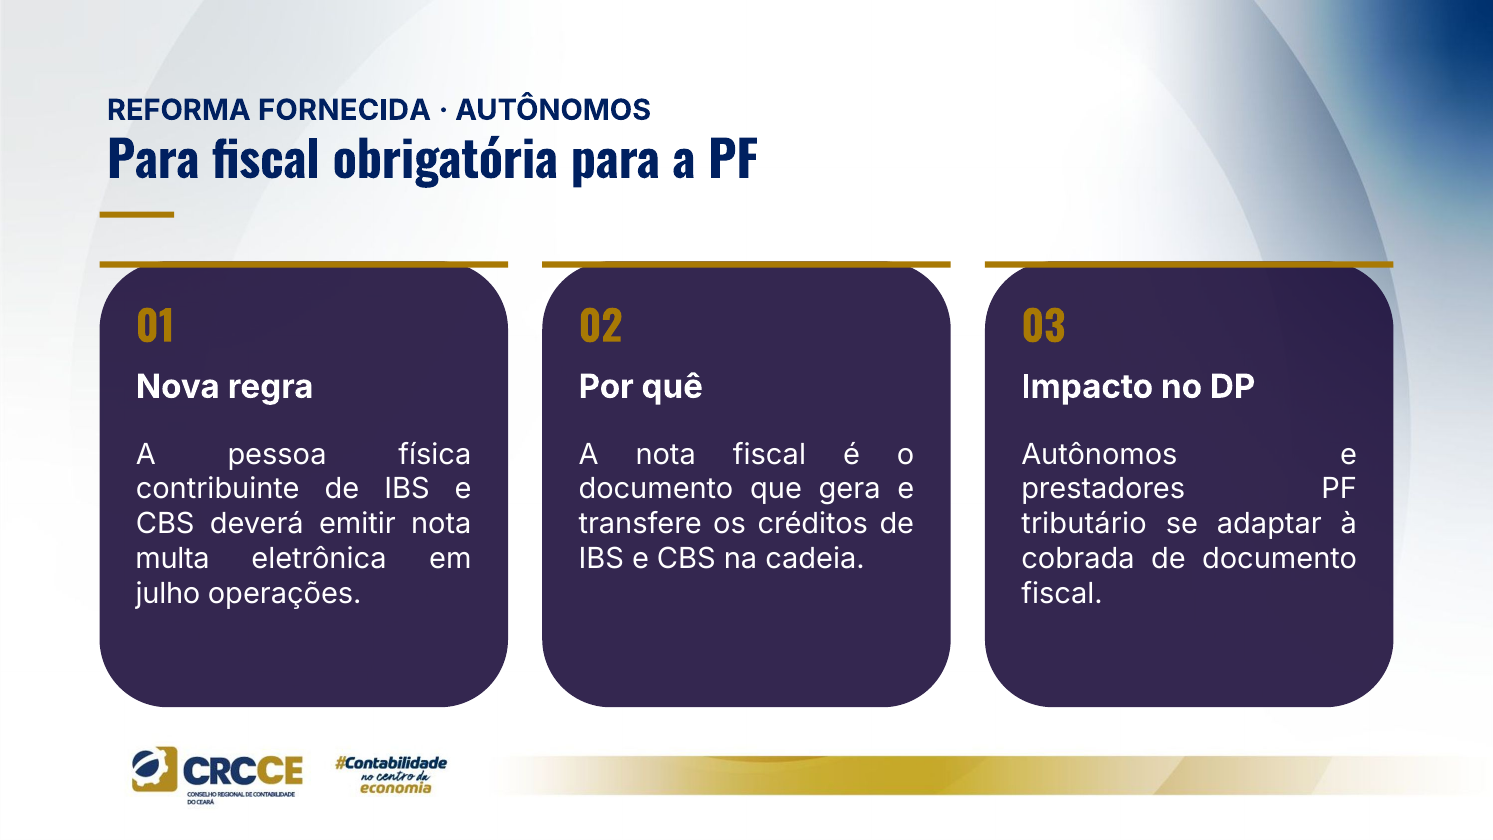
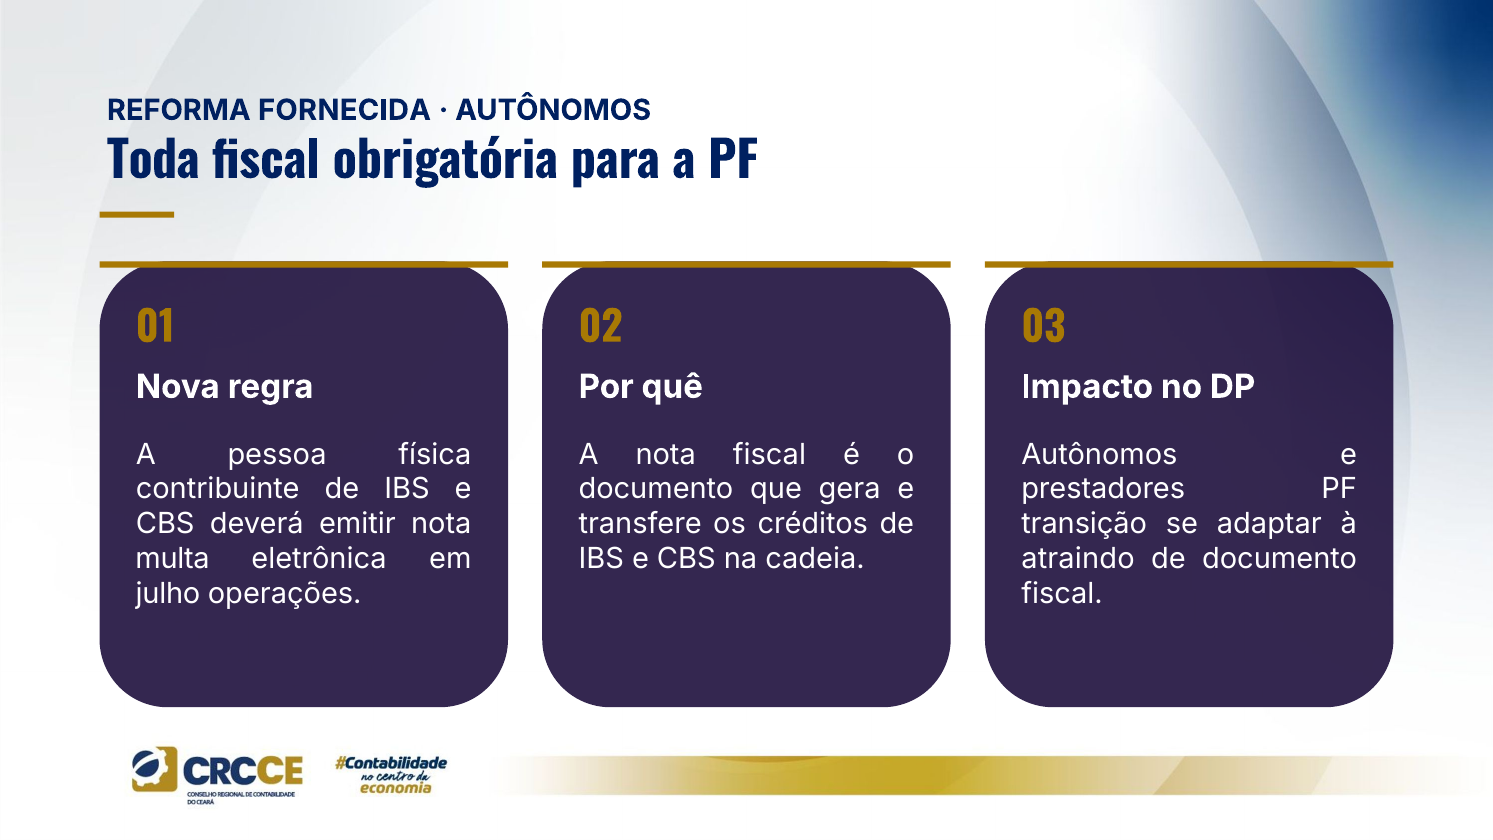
Para at (153, 161): Para -> Toda
tributário: tributário -> transição
cobrada: cobrada -> atraindo
